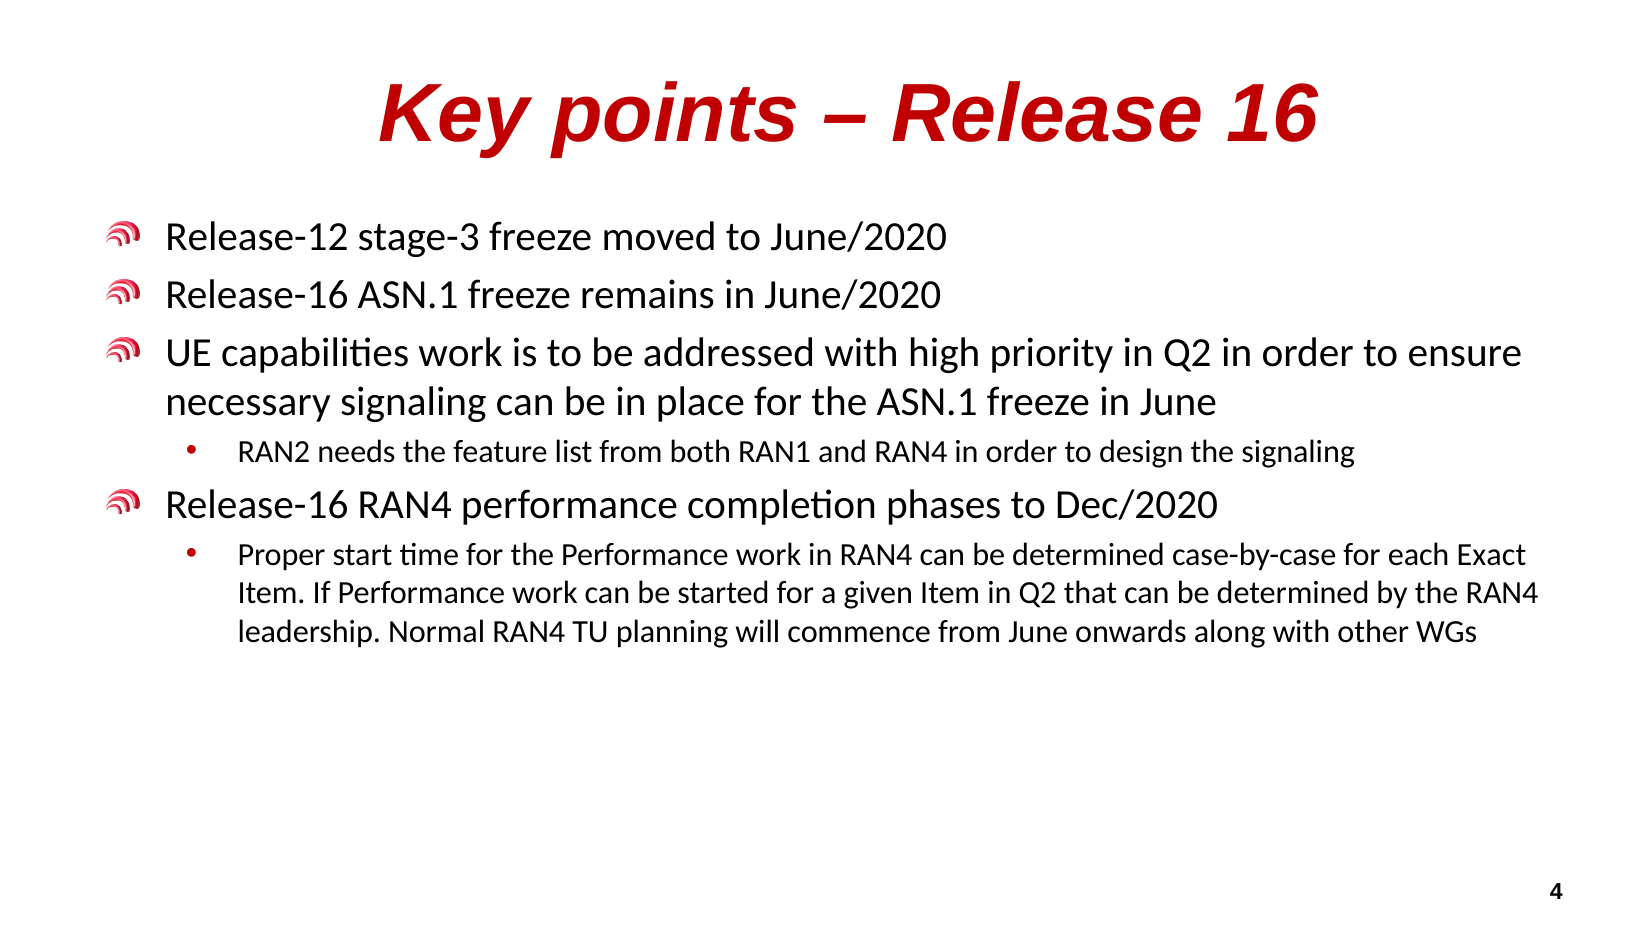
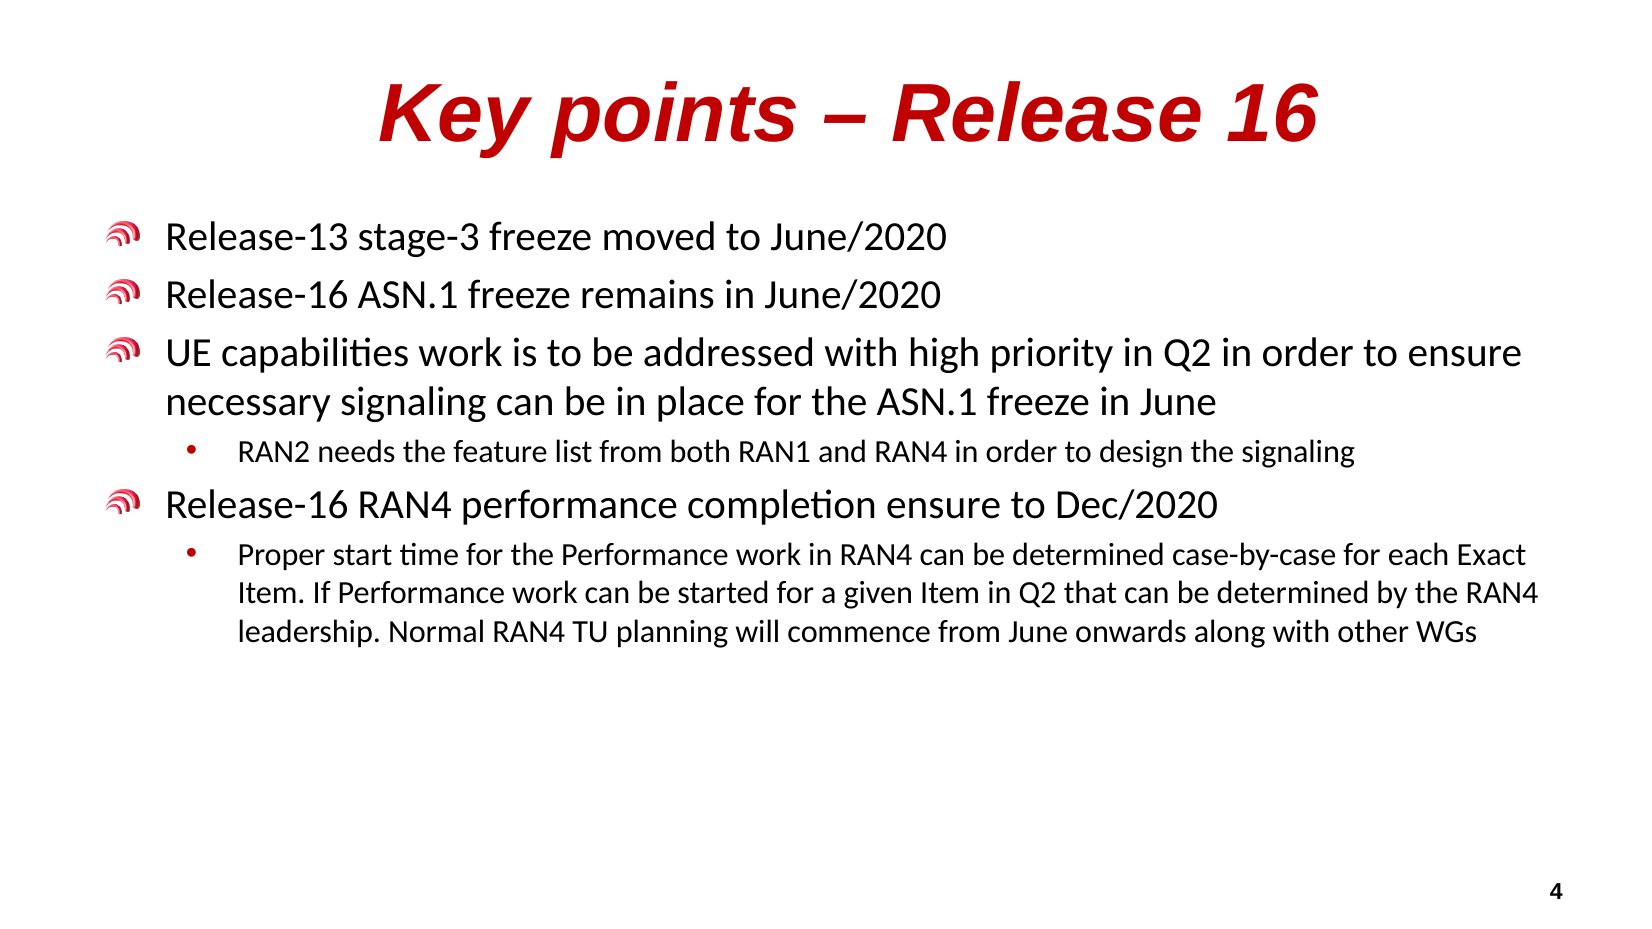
Release-12: Release-12 -> Release-13
completion phases: phases -> ensure
